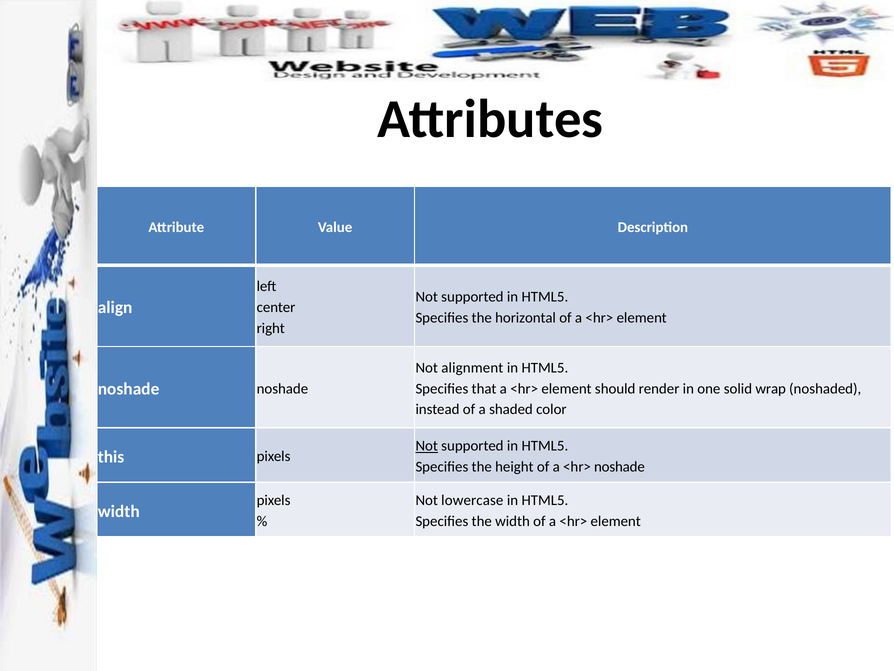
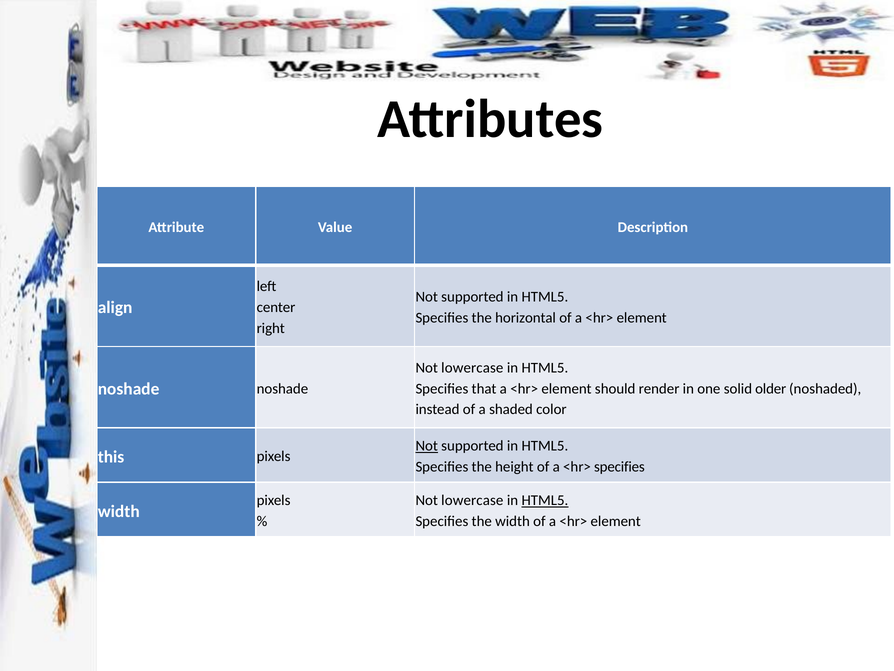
alignment at (472, 367): alignment -> lowercase
wrap: wrap -> older
<hr> noshade: noshade -> specifies
HTML5 at (545, 500) underline: none -> present
